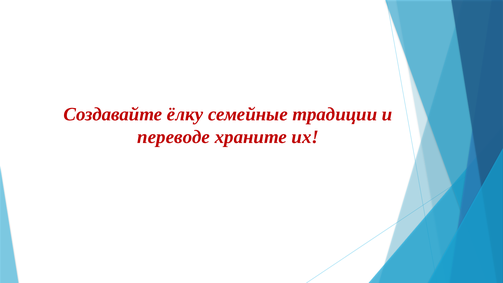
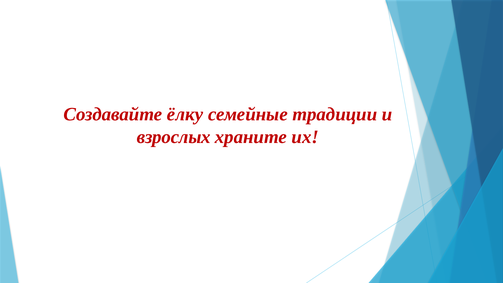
переводе: переводе -> взрослых
